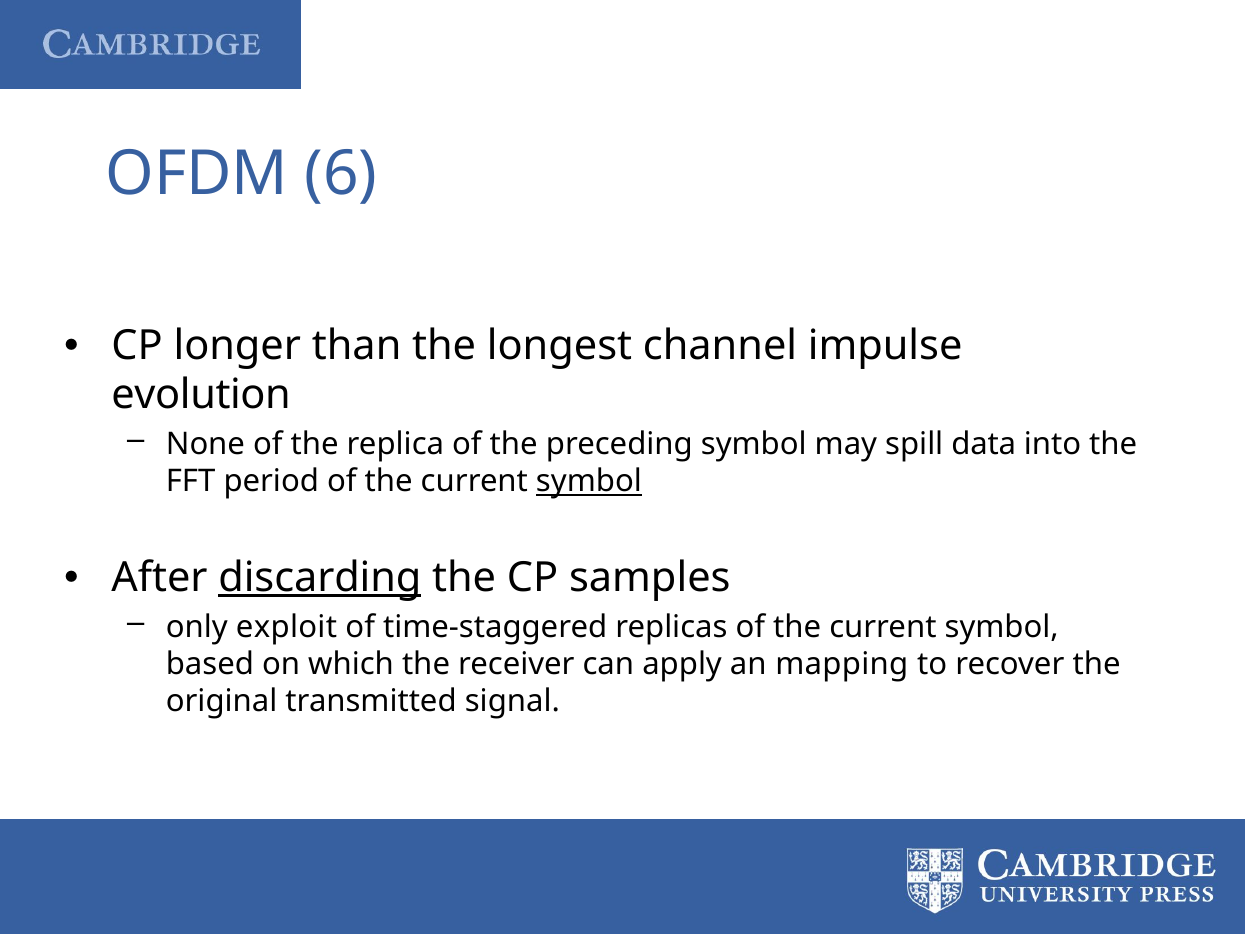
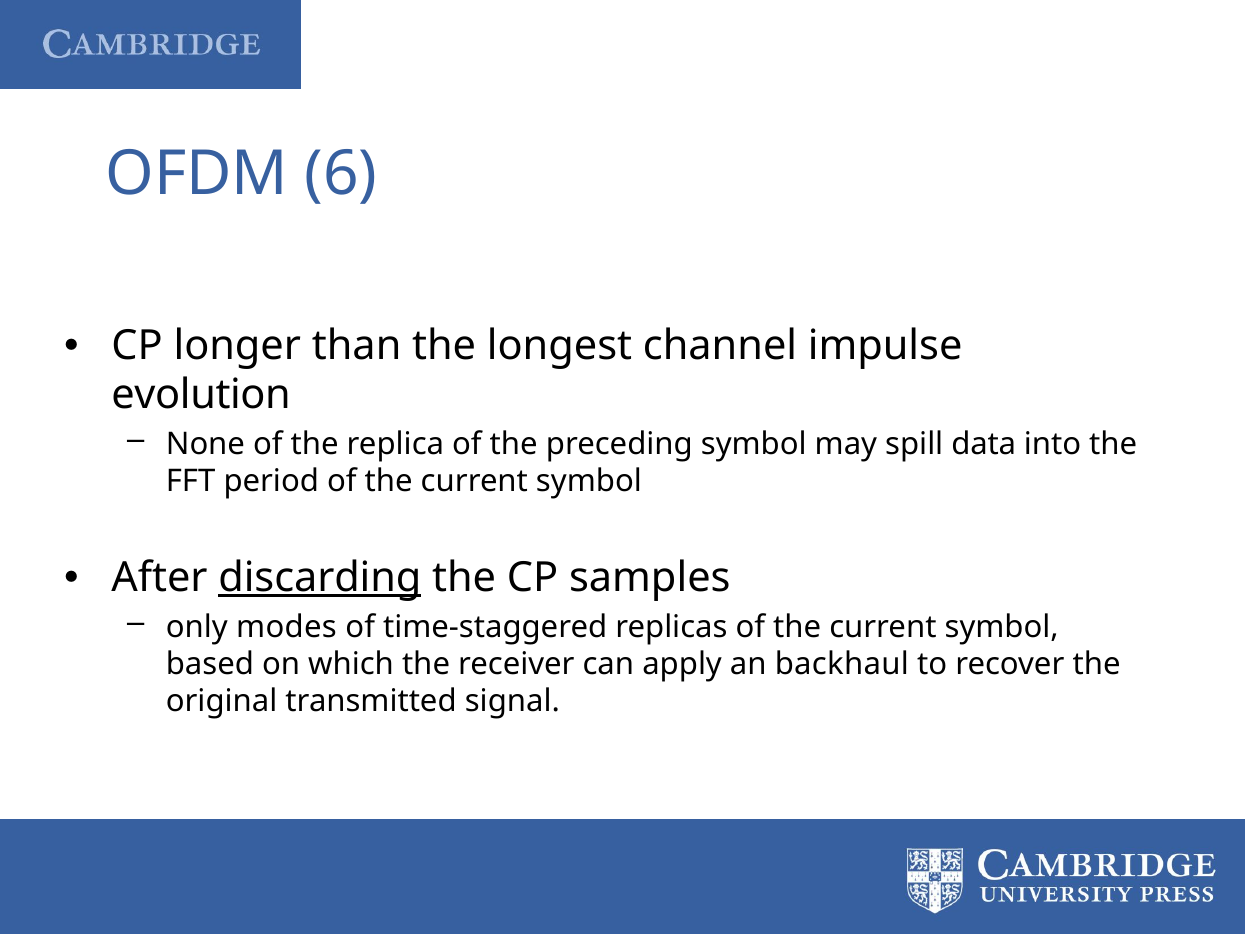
symbol at (589, 482) underline: present -> none
exploit: exploit -> modes
mapping: mapping -> backhaul
